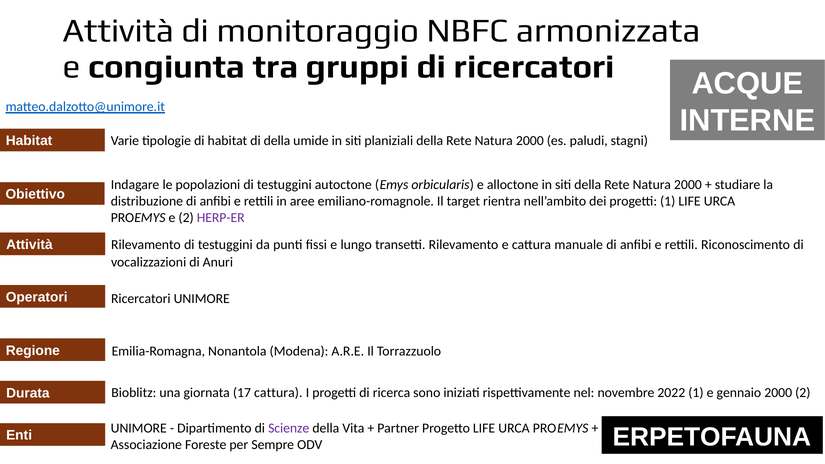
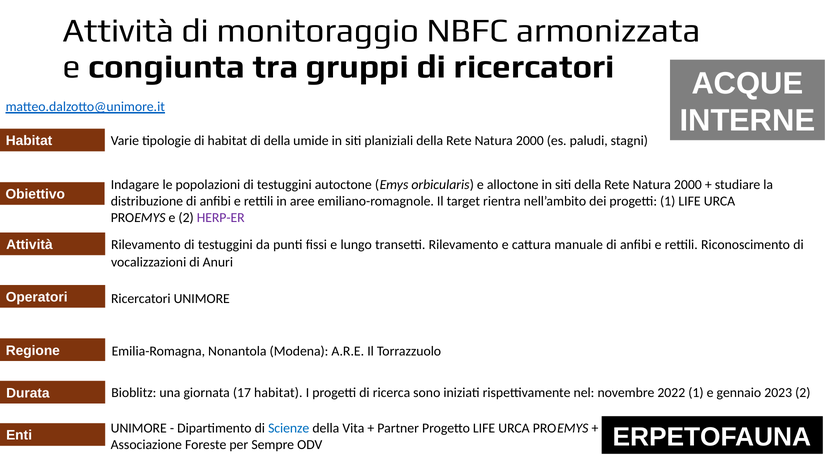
17 cattura: cattura -> habitat
gennaio 2000: 2000 -> 2023
Scienze colour: purple -> blue
